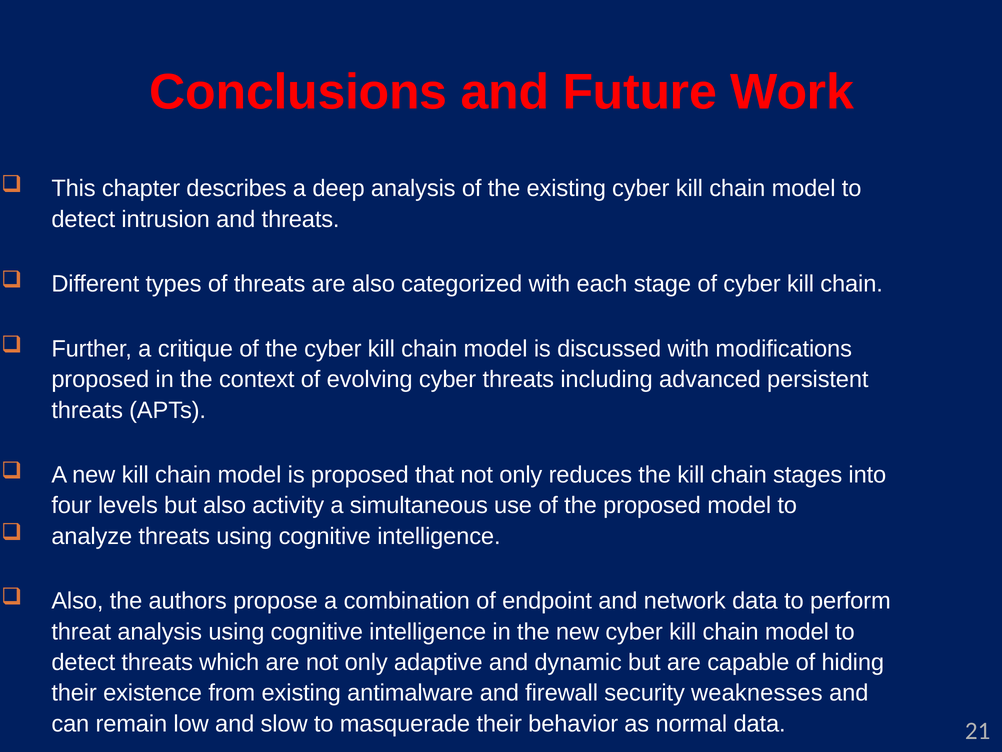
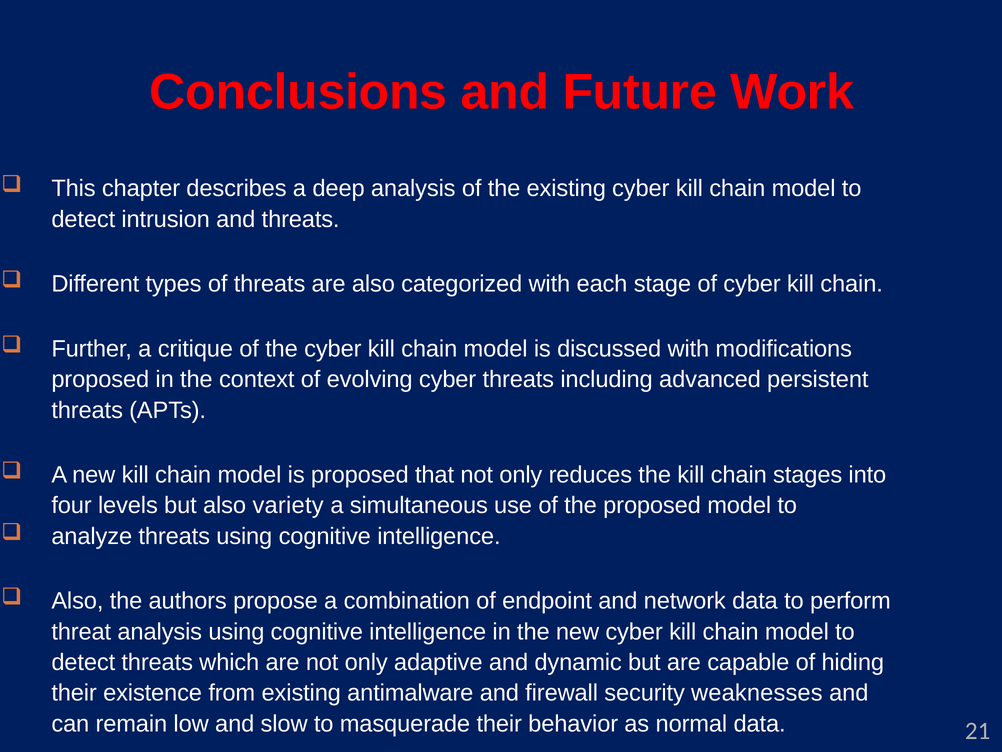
activity: activity -> variety
